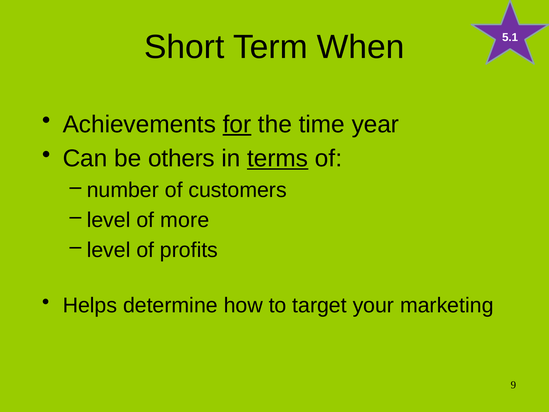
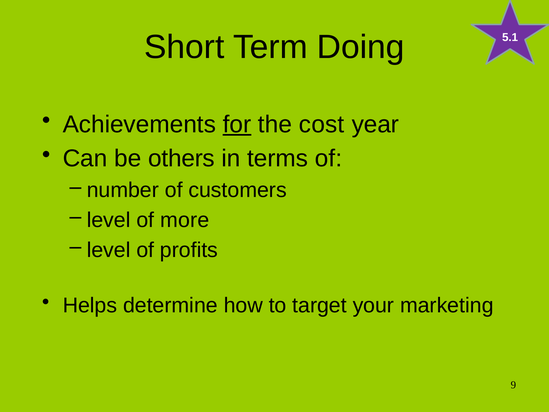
When: When -> Doing
time: time -> cost
terms underline: present -> none
